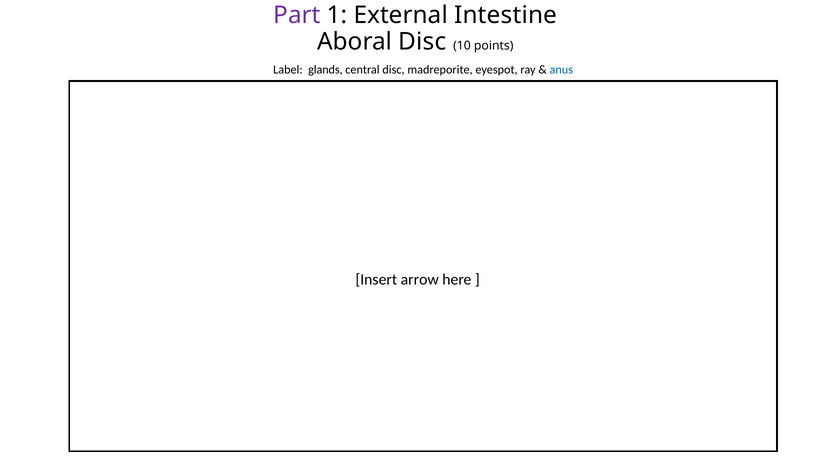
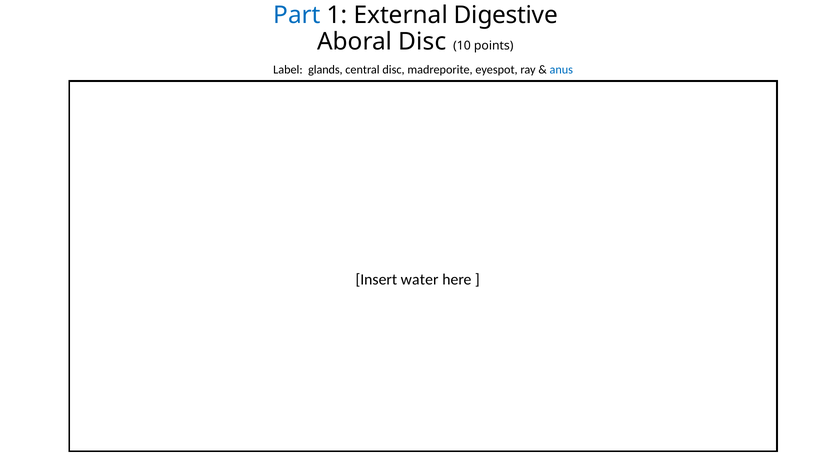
Part colour: purple -> blue
Intestine: Intestine -> Digestive
arrow: arrow -> water
